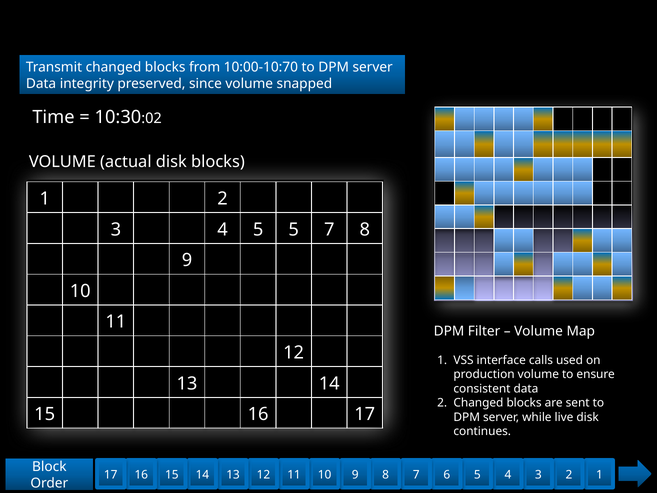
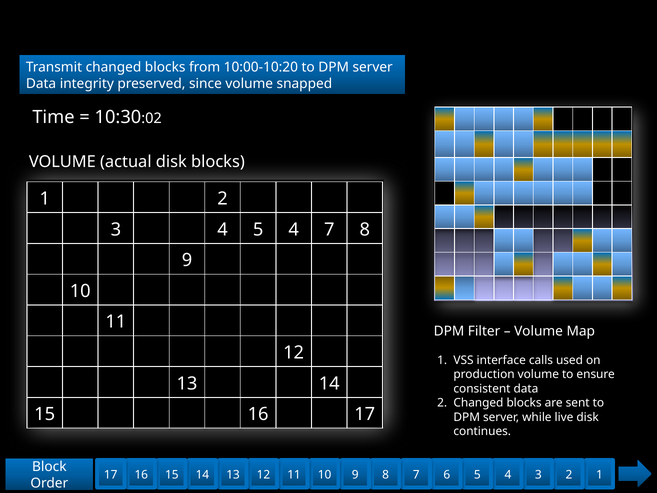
10:00-10:70: 10:00-10:70 -> 10:00-10:20
5 5: 5 -> 4
